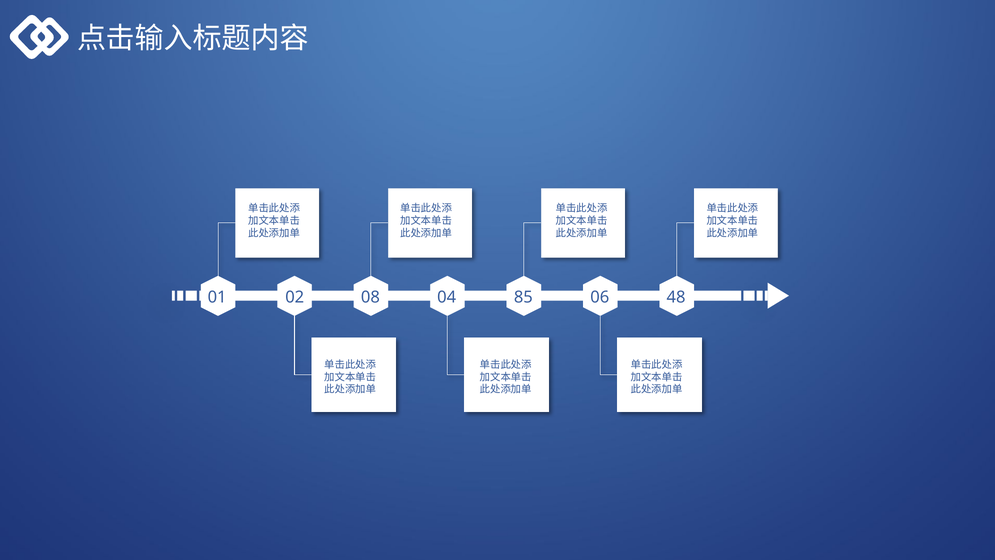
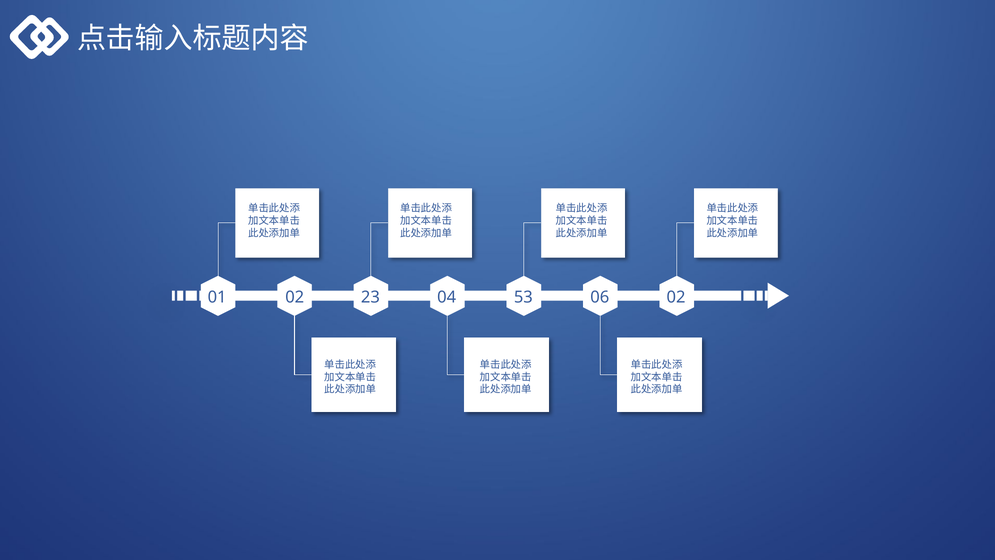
08: 08 -> 23
85: 85 -> 53
06 48: 48 -> 02
